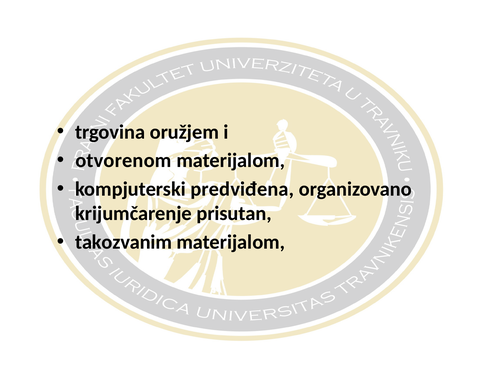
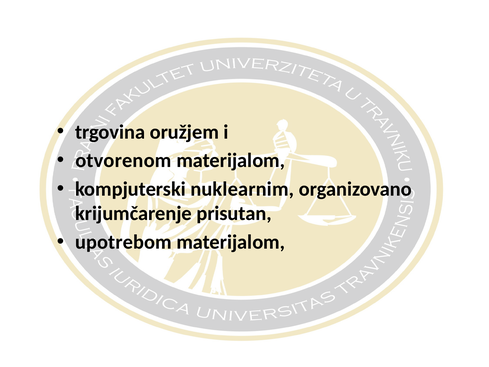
predviđena: predviđena -> nuklearnim
takozvanim: takozvanim -> upotrebom
